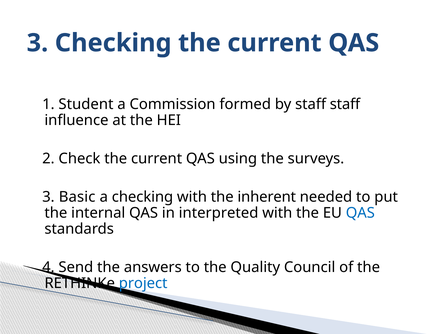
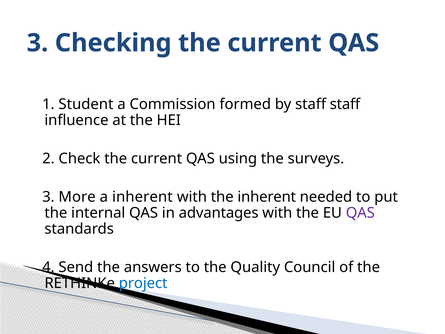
Basic: Basic -> More
a checking: checking -> inherent
interpreted: interpreted -> advantages
QAS at (360, 213) colour: blue -> purple
